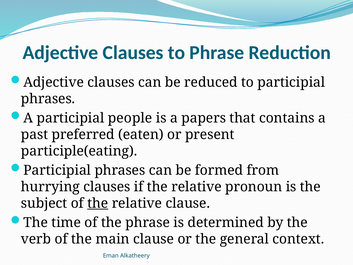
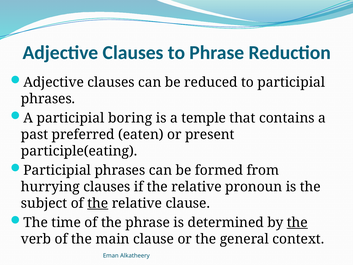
people: people -> boring
papers: papers -> temple
the at (297, 222) underline: none -> present
